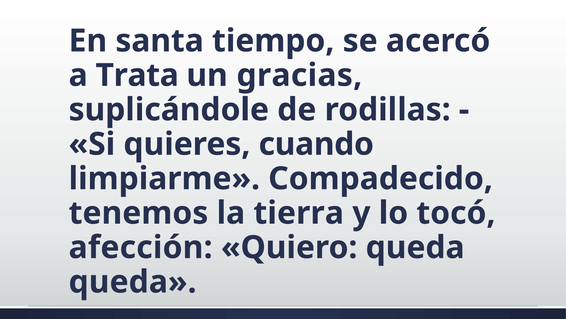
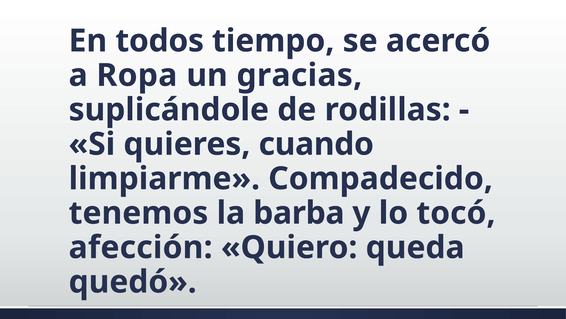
santa: santa -> todos
Trata: Trata -> Ropa
tierra: tierra -> barba
queda at (133, 281): queda -> quedó
